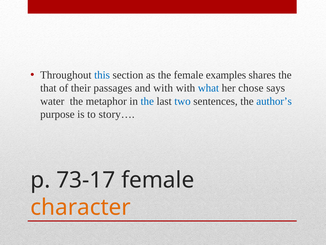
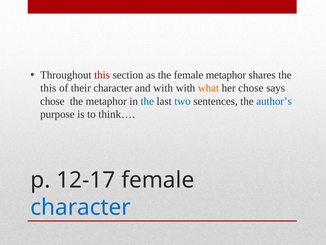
this at (102, 75) colour: blue -> red
female examples: examples -> metaphor
that at (48, 88): that -> this
their passages: passages -> character
what colour: blue -> orange
water at (52, 101): water -> chose
story…: story… -> think…
73-17: 73-17 -> 12-17
character at (81, 207) colour: orange -> blue
